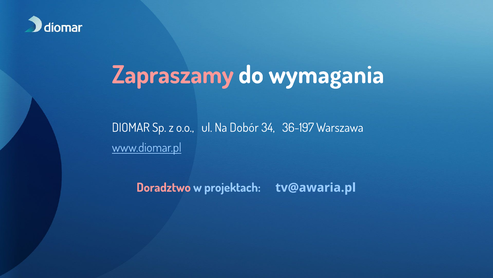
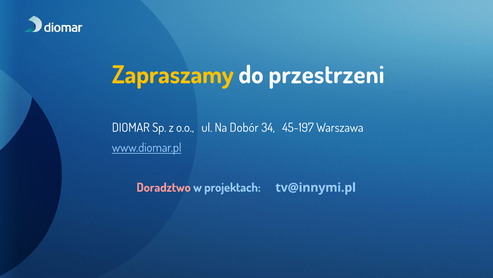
Zapraszamy colour: pink -> yellow
wymagania: wymagania -> przestrzeni
36-197: 36-197 -> 45-197
tv@awaria.pl: tv@awaria.pl -> tv@innymi.pl
